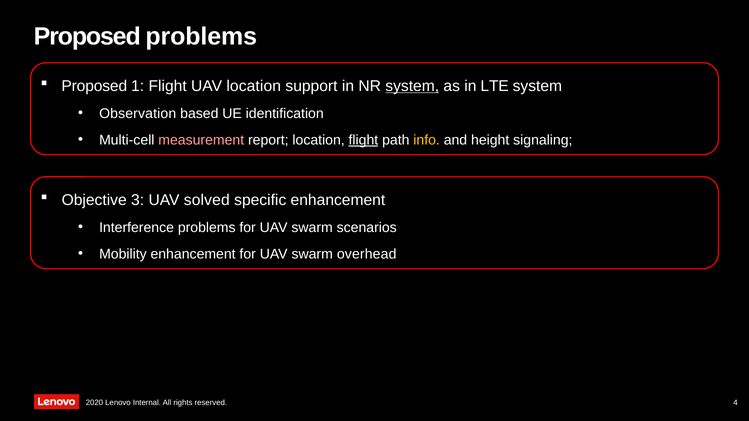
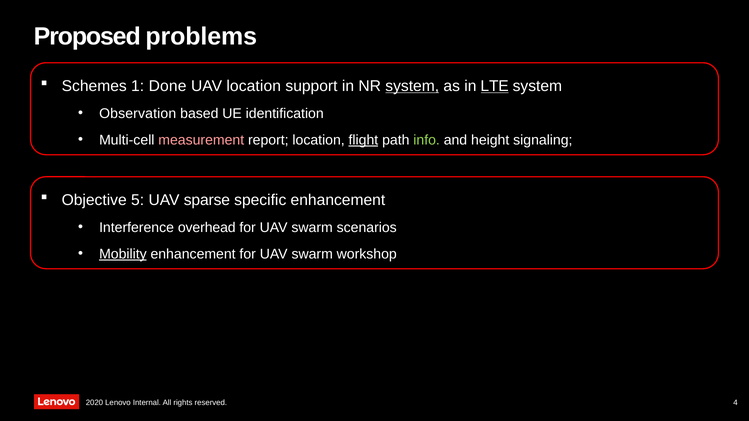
Proposed at (94, 86): Proposed -> Schemes
1 Flight: Flight -> Done
LTE underline: none -> present
info colour: yellow -> light green
3: 3 -> 5
solved: solved -> sparse
Interference problems: problems -> overhead
Mobility underline: none -> present
overhead: overhead -> workshop
